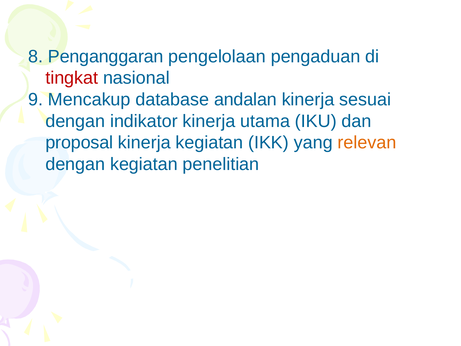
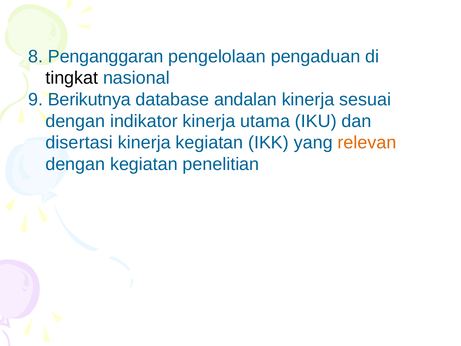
tingkat colour: red -> black
Mencakup: Mencakup -> Berikutnya
proposal: proposal -> disertasi
